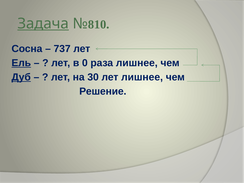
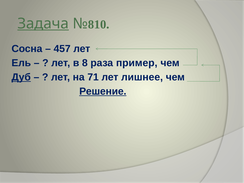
737: 737 -> 457
Ель underline: present -> none
0: 0 -> 8
раза лишнее: лишнее -> пример
30: 30 -> 71
Решение underline: none -> present
